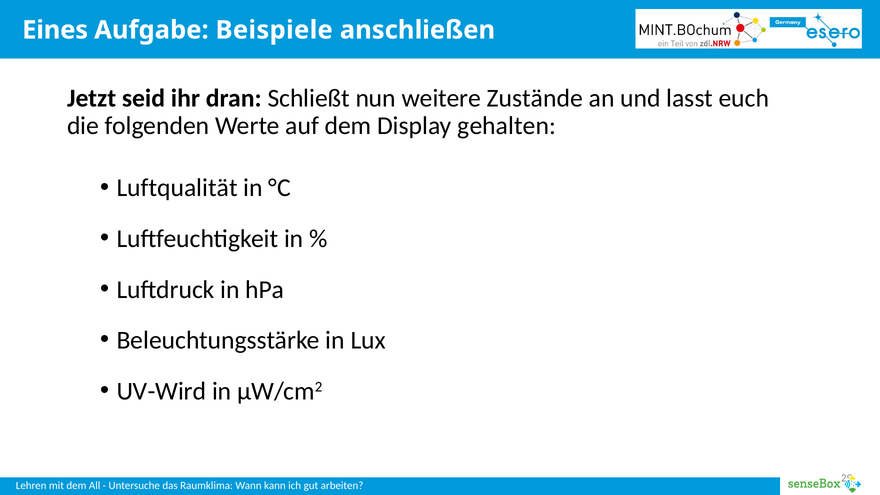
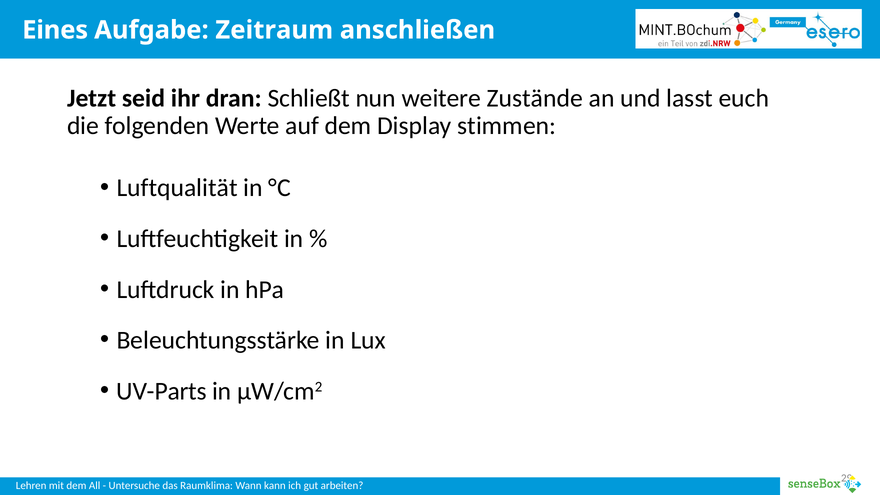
Beispiele: Beispiele -> Zeitraum
gehalten: gehalten -> stimmen
UV-Wird: UV-Wird -> UV-Parts
